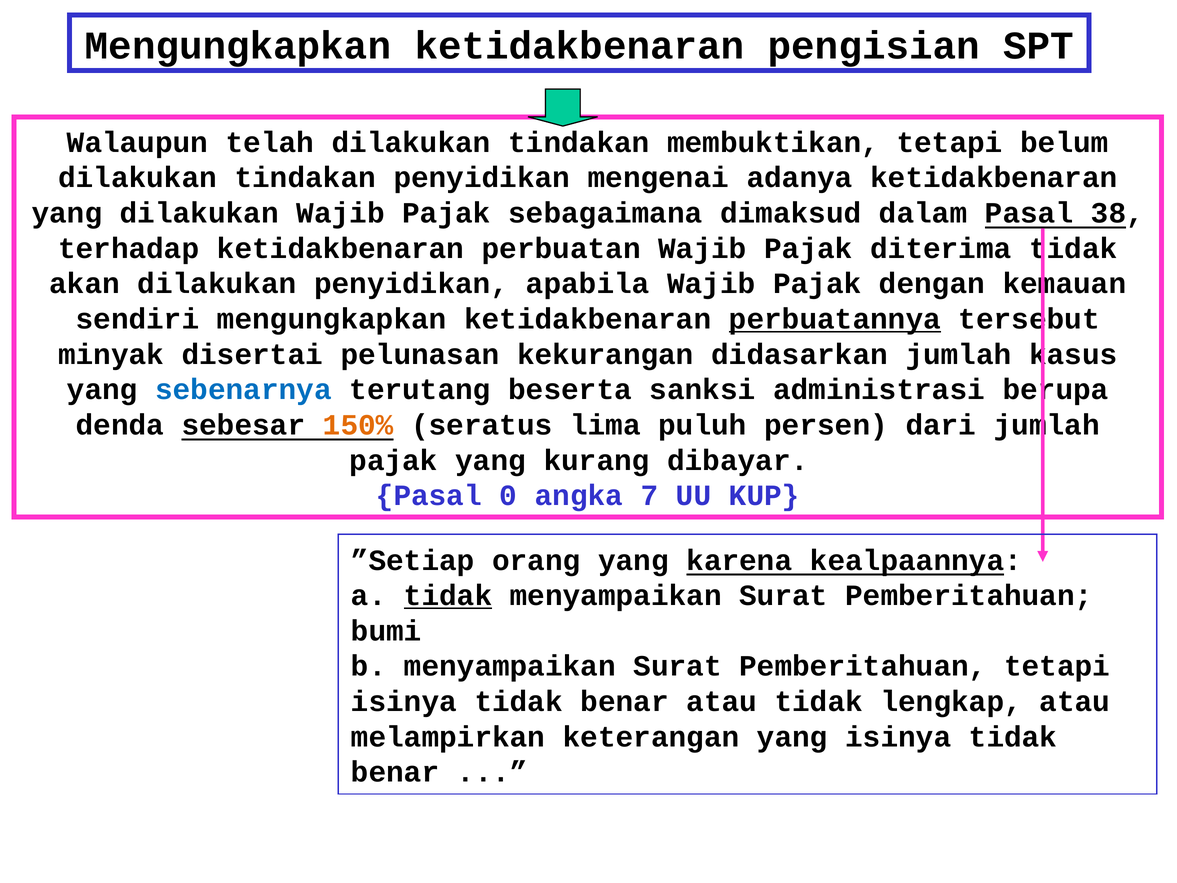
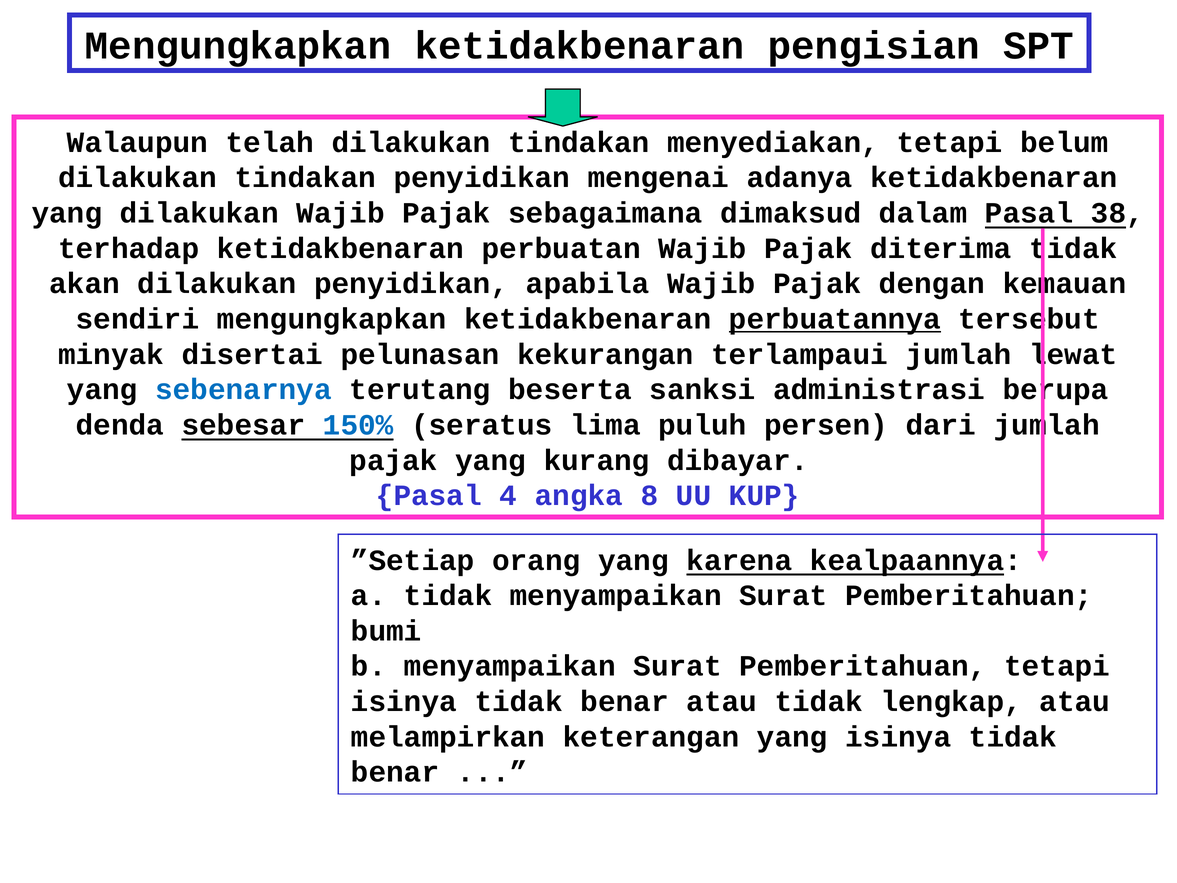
membuktikan: membuktikan -> menyediakan
didasarkan: didasarkan -> terlampaui
kasus: kasus -> lewat
150% colour: orange -> blue
0: 0 -> 4
7: 7 -> 8
tidak at (448, 595) underline: present -> none
